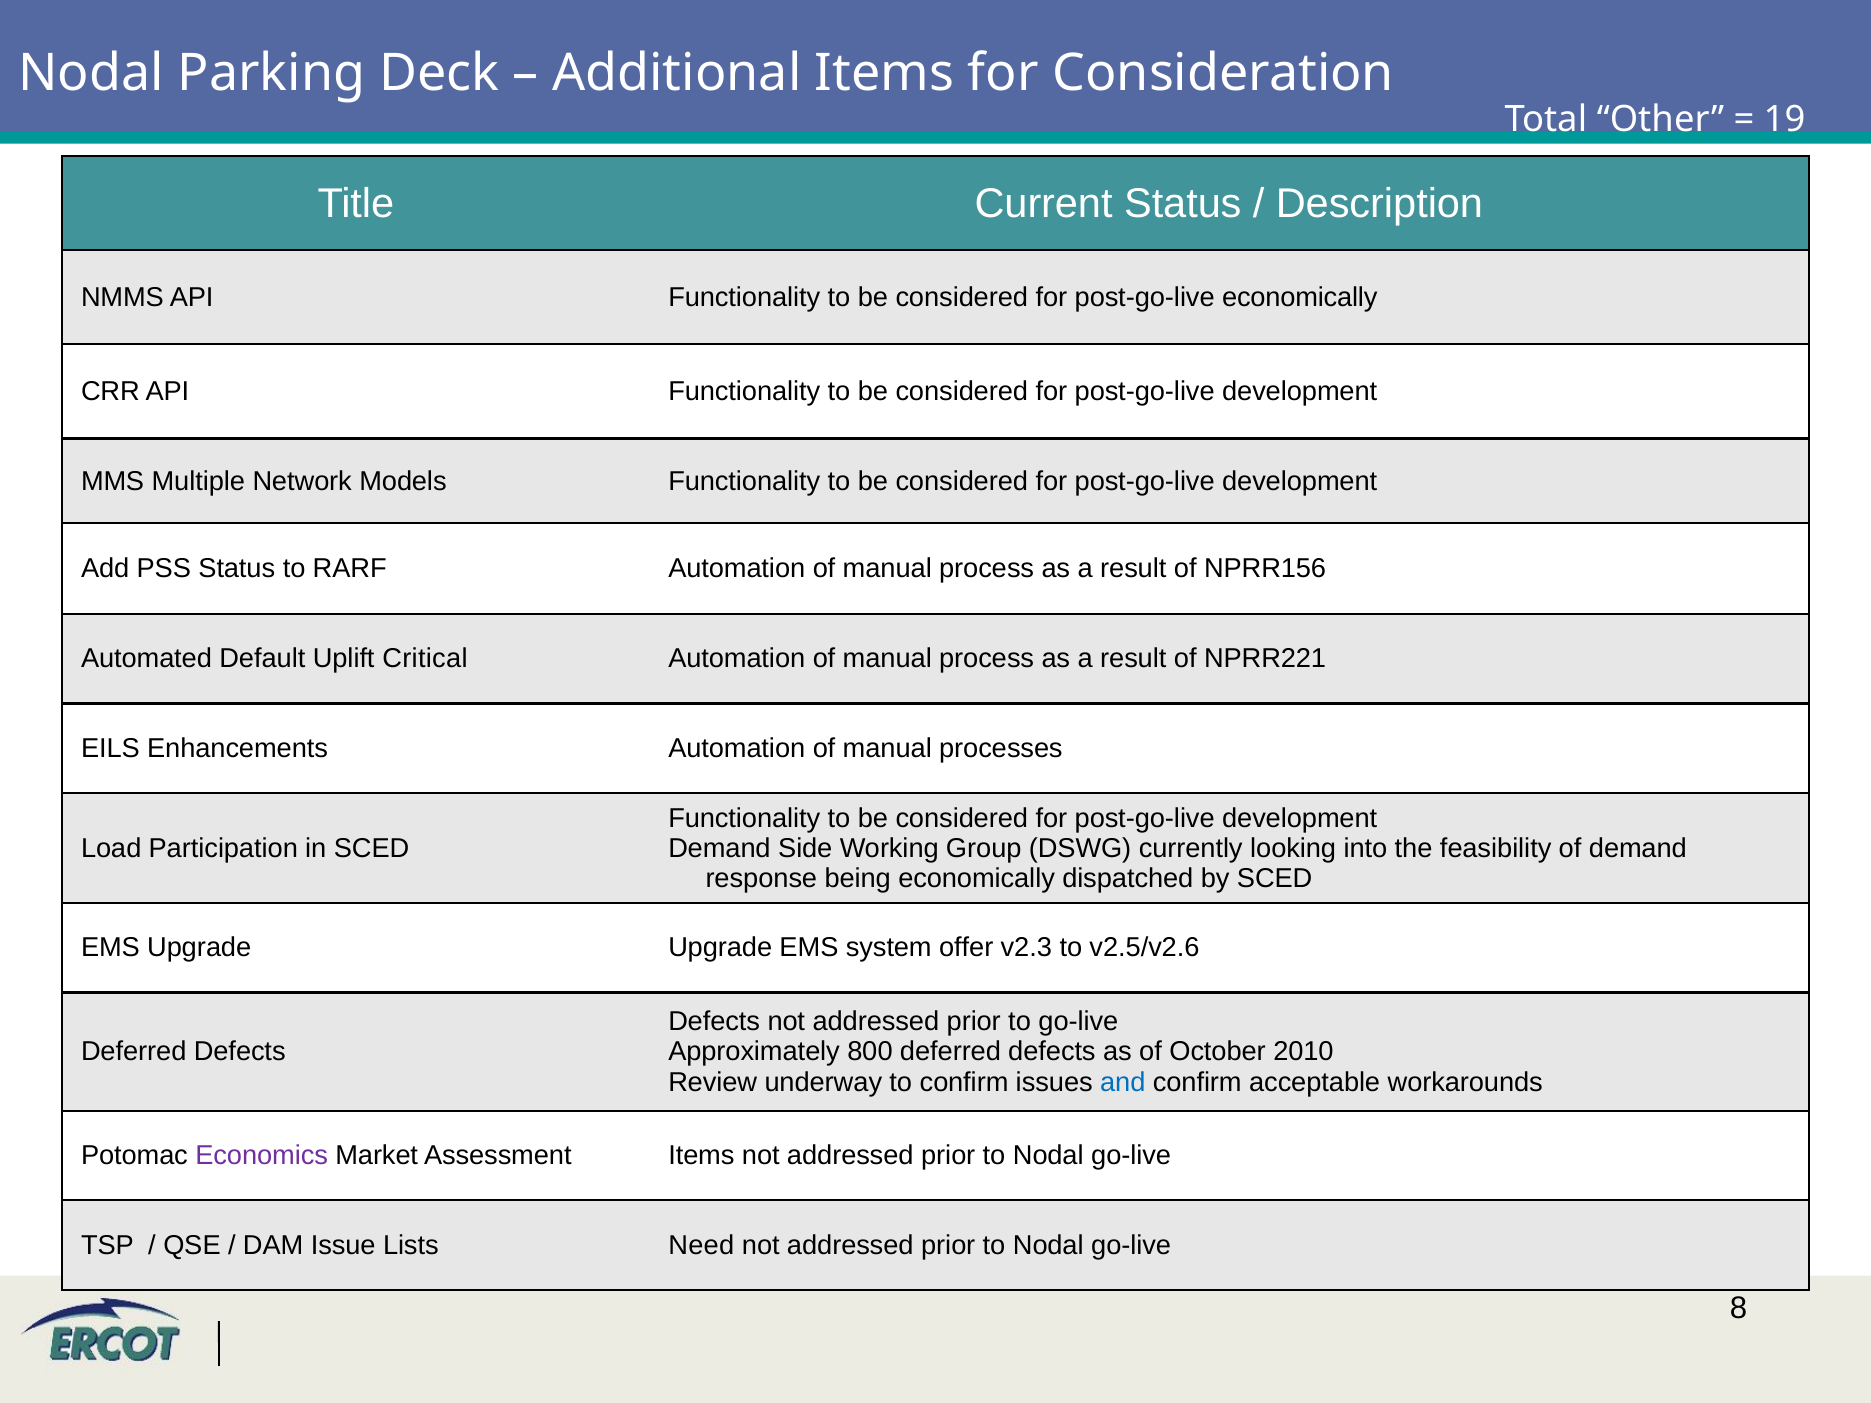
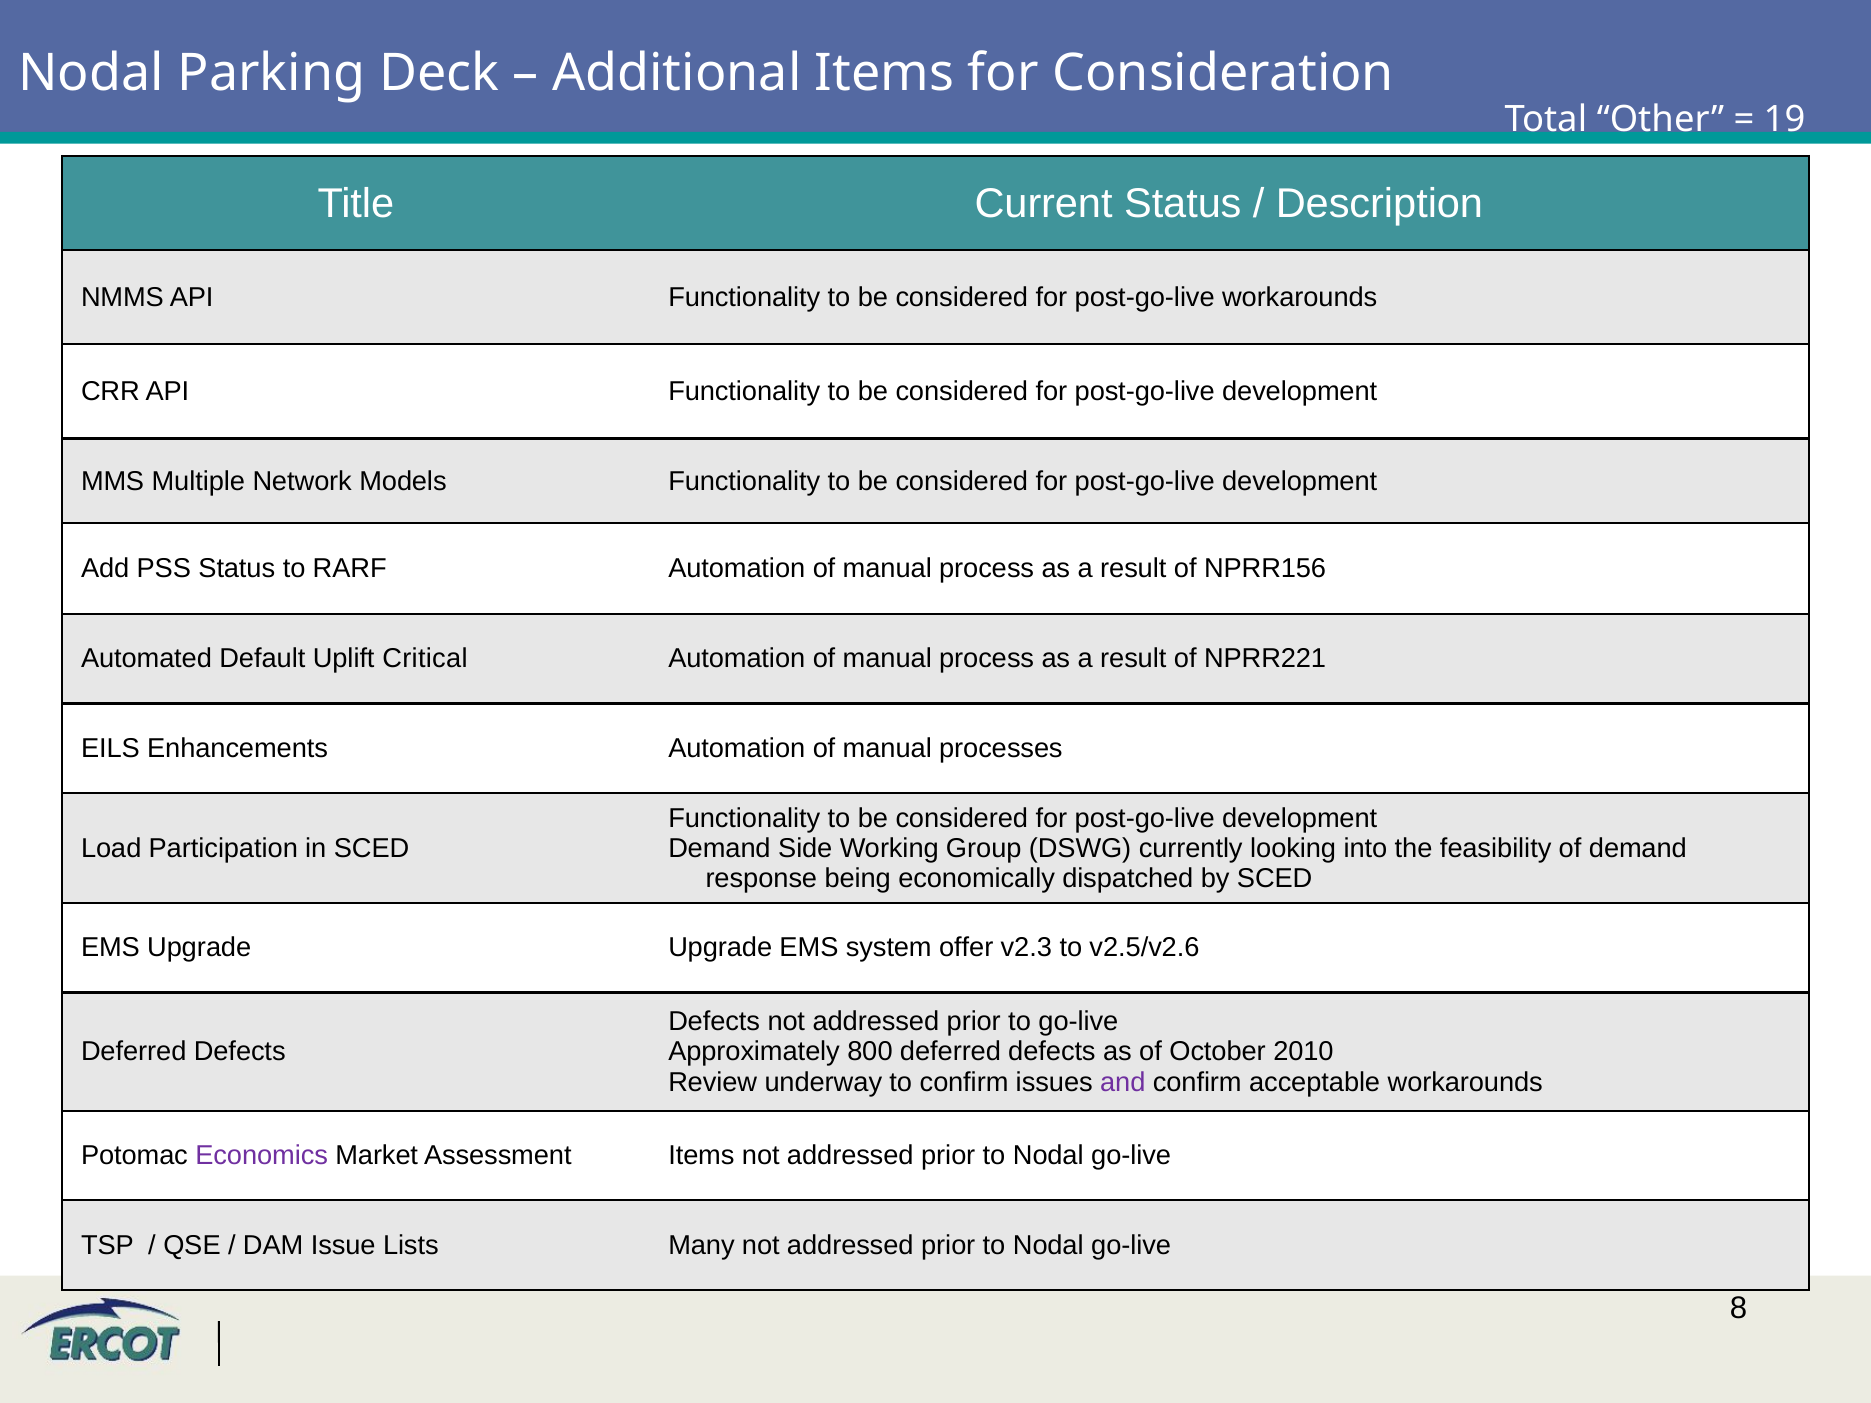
post-go-live economically: economically -> workarounds
and colour: blue -> purple
Need: Need -> Many
